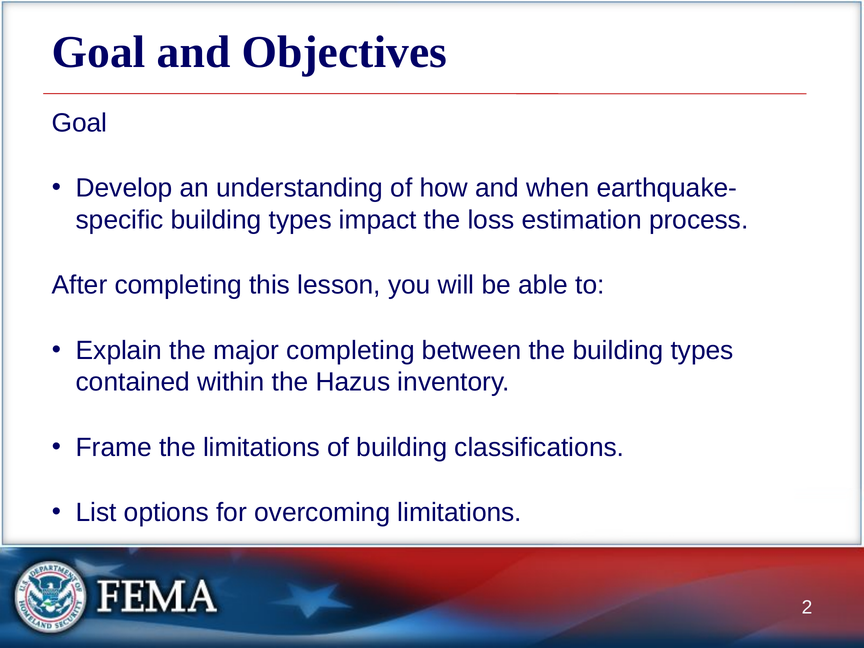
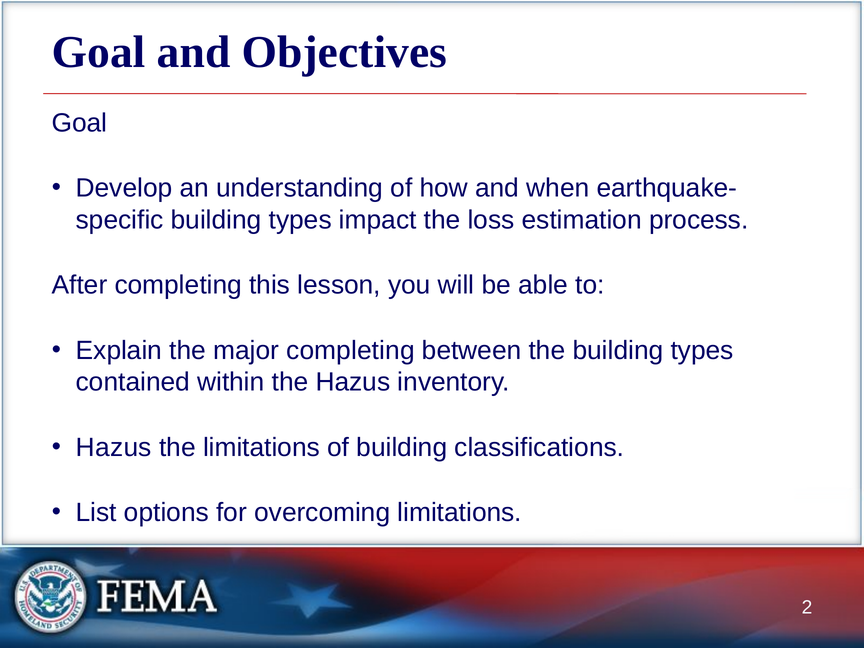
Frame at (114, 447): Frame -> Hazus
